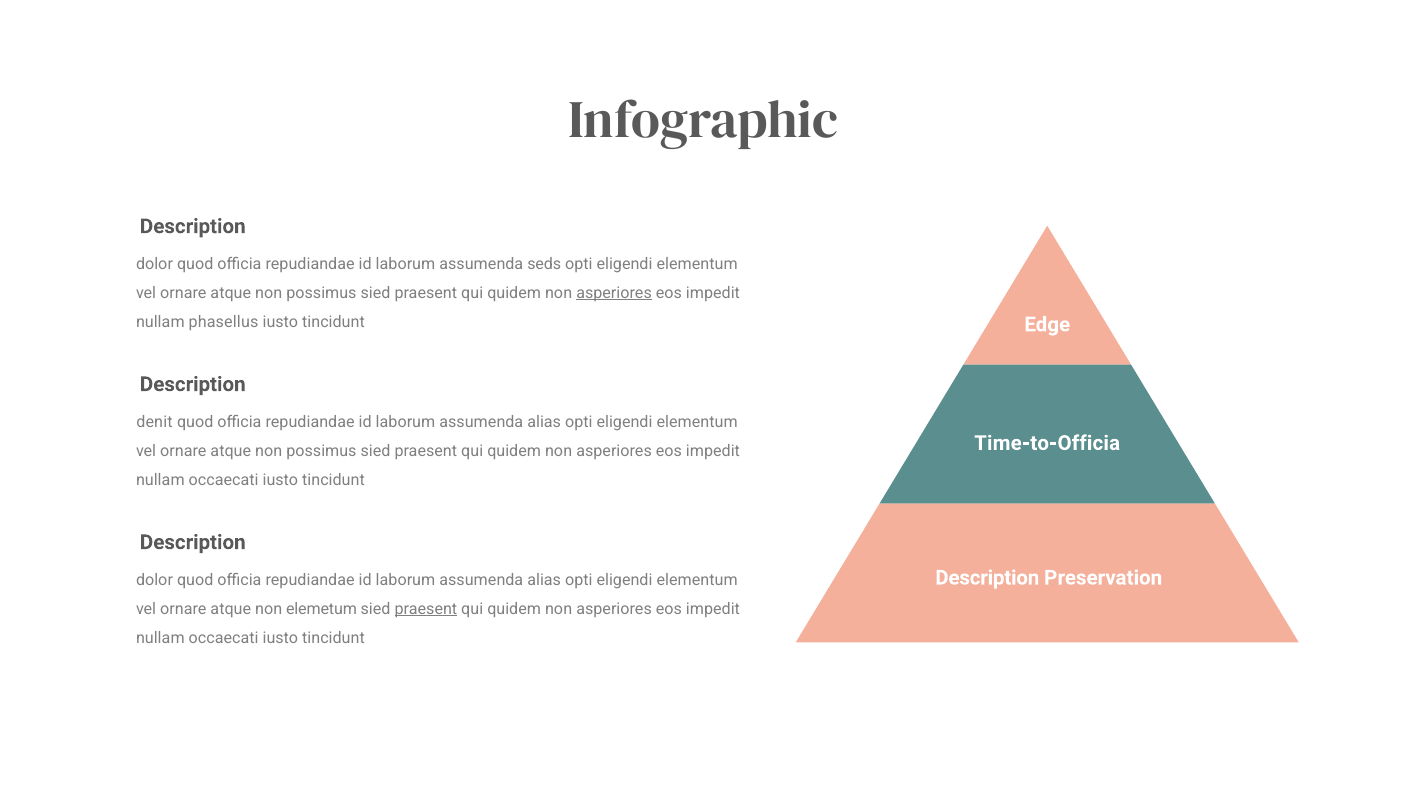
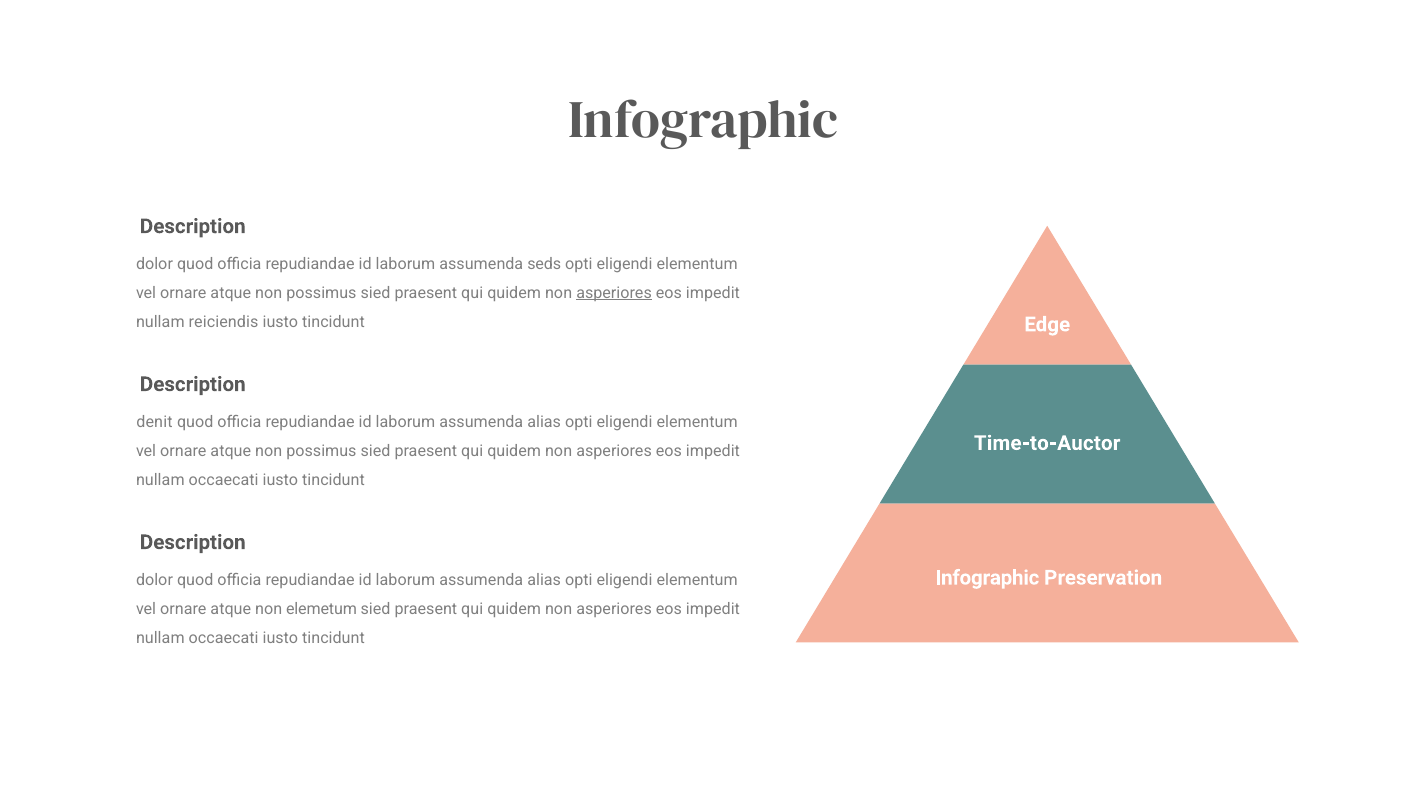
phasellus: phasellus -> reiciendis
Time-to-Officia: Time-to-Officia -> Time-to-Auctor
Description at (987, 578): Description -> Infographic
praesent at (426, 609) underline: present -> none
